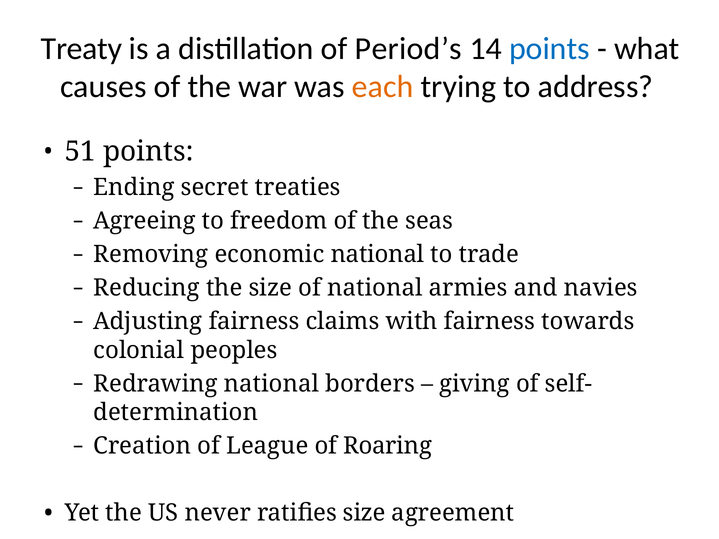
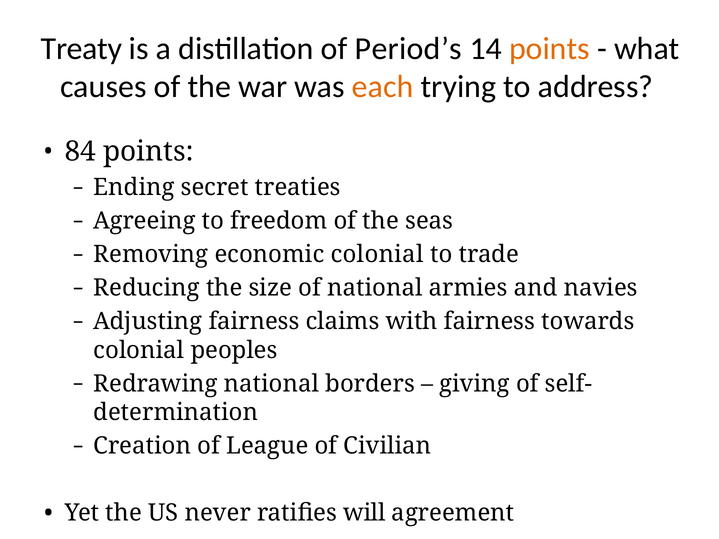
points at (549, 49) colour: blue -> orange
51: 51 -> 84
economic national: national -> colonial
Roaring: Roaring -> Civilian
ratifies size: size -> will
